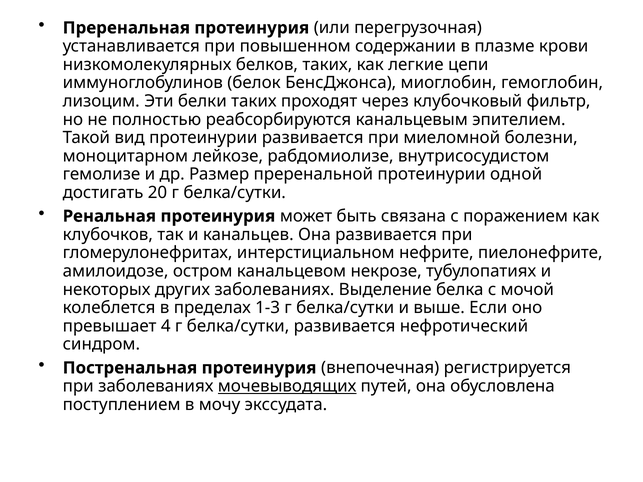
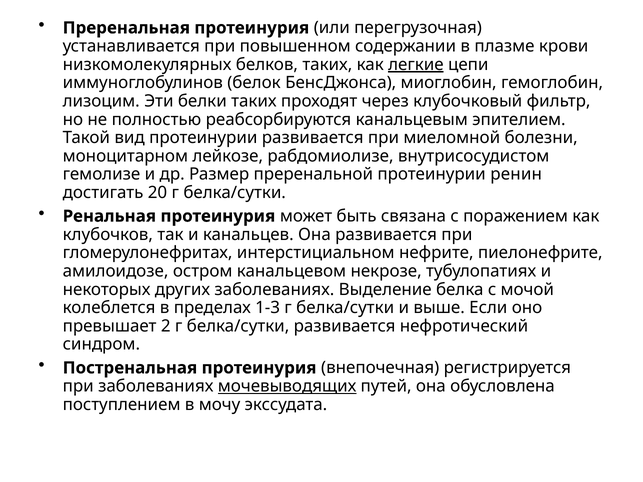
легкие underline: none -> present
одной: одной -> ренин
4: 4 -> 2
